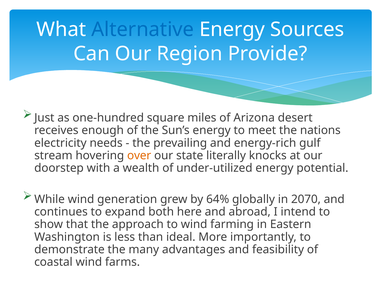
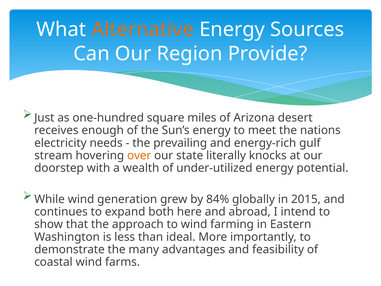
Alternative colour: blue -> orange
64%: 64% -> 84%
2070: 2070 -> 2015
